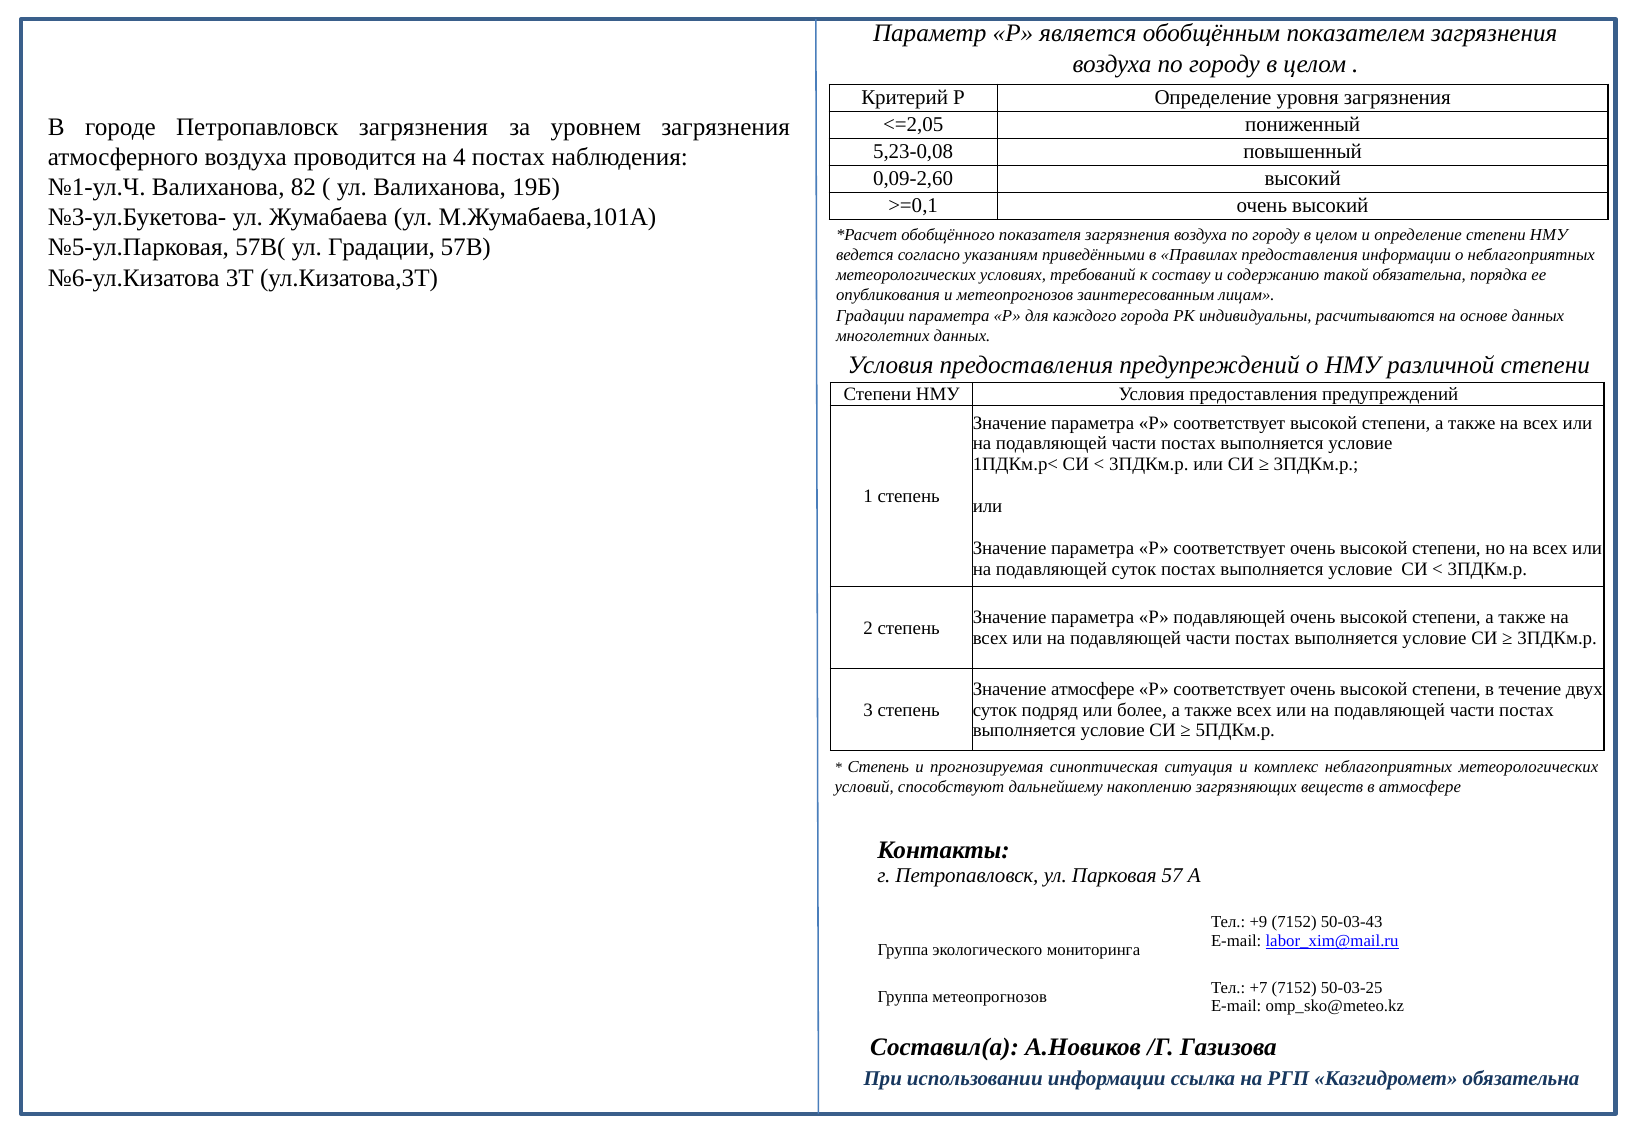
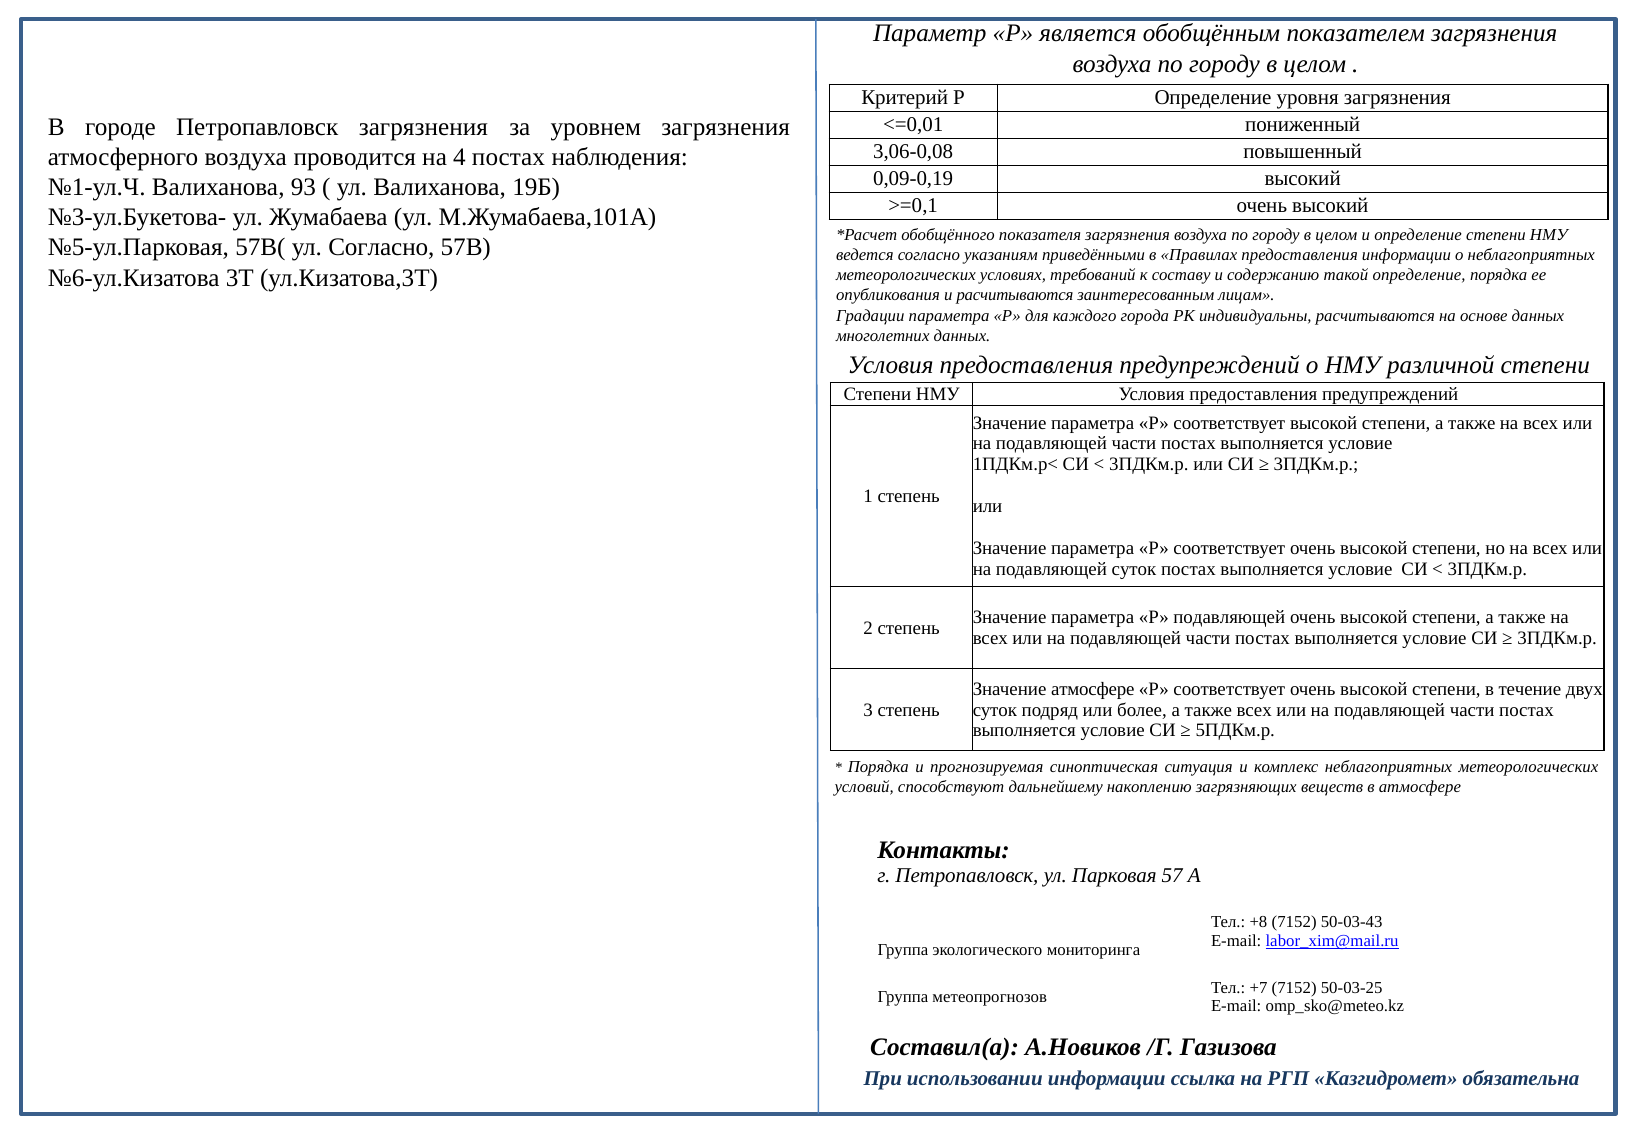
<=2,05: <=2,05 -> <=0,01
5,23-0,08: 5,23-0,08 -> 3,06-0,08
0,09-2,60: 0,09-2,60 -> 0,09-0,19
82: 82 -> 93
ул Градации: Градации -> Согласно
такой обязательна: обязательна -> определение
и метеопрогнозов: метеопрогнозов -> расчитываются
Степень at (878, 767): Степень -> Порядка
+9: +9 -> +8
